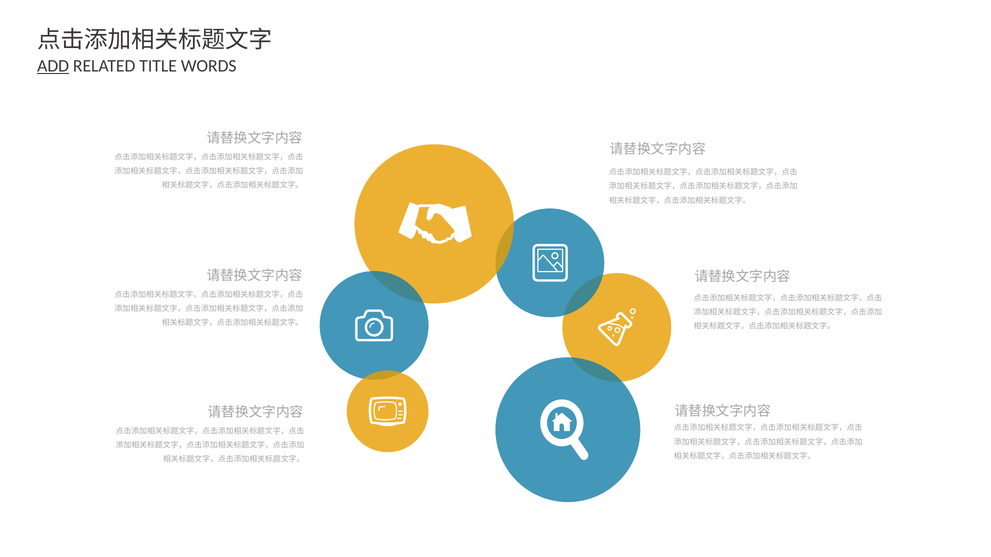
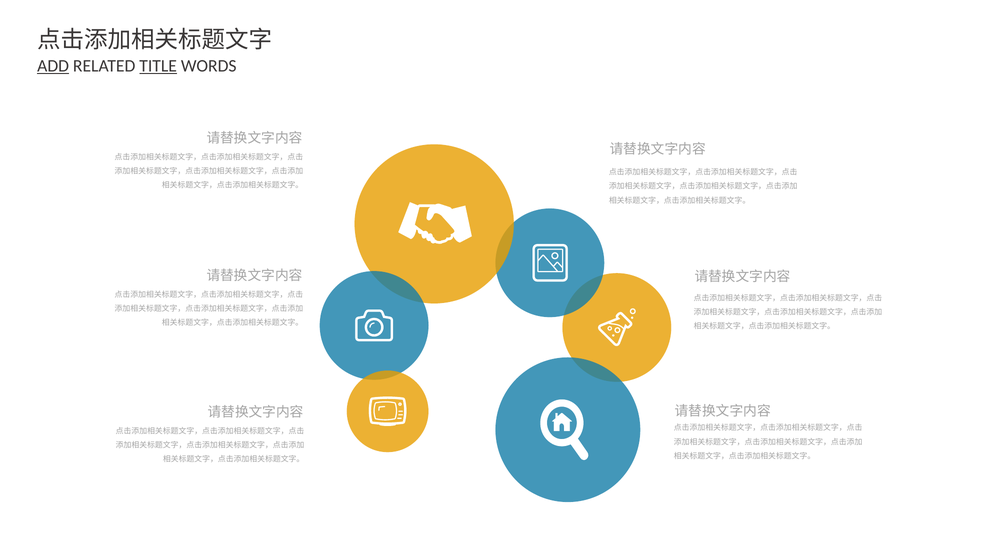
TITLE underline: none -> present
